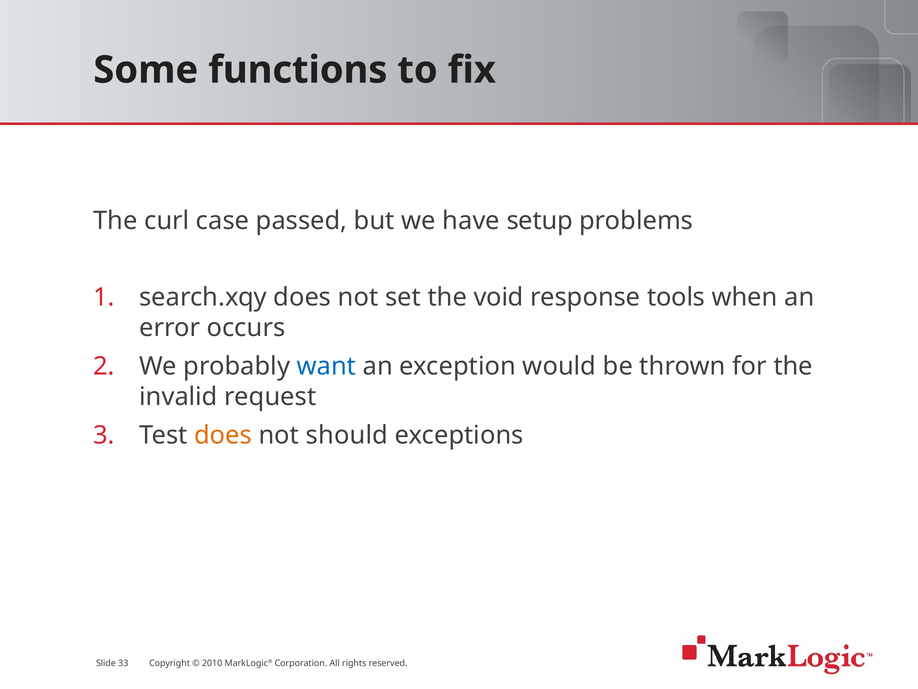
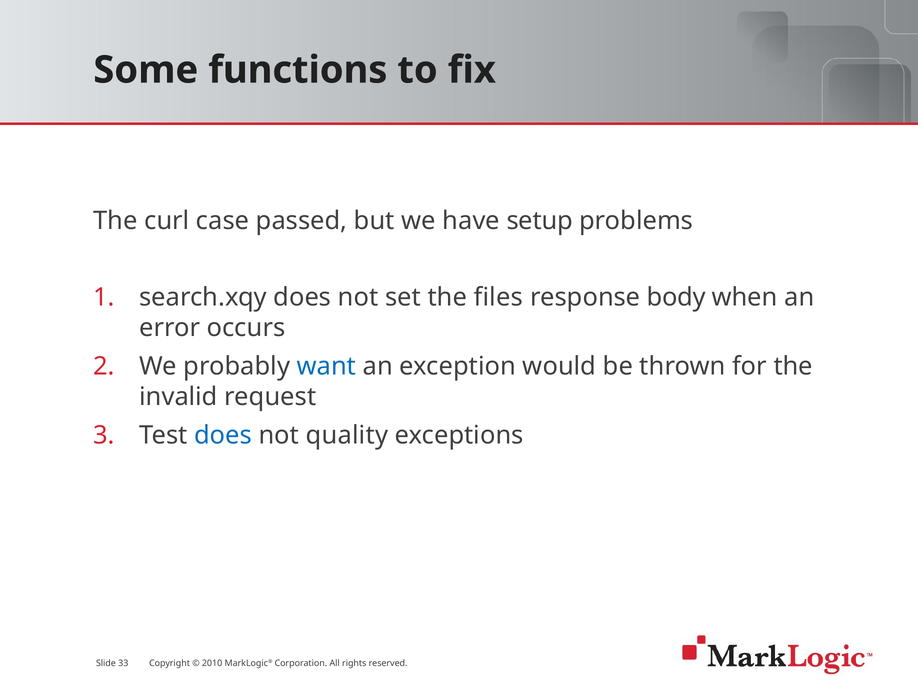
void: void -> files
tools: tools -> body
does at (223, 435) colour: orange -> blue
should: should -> quality
